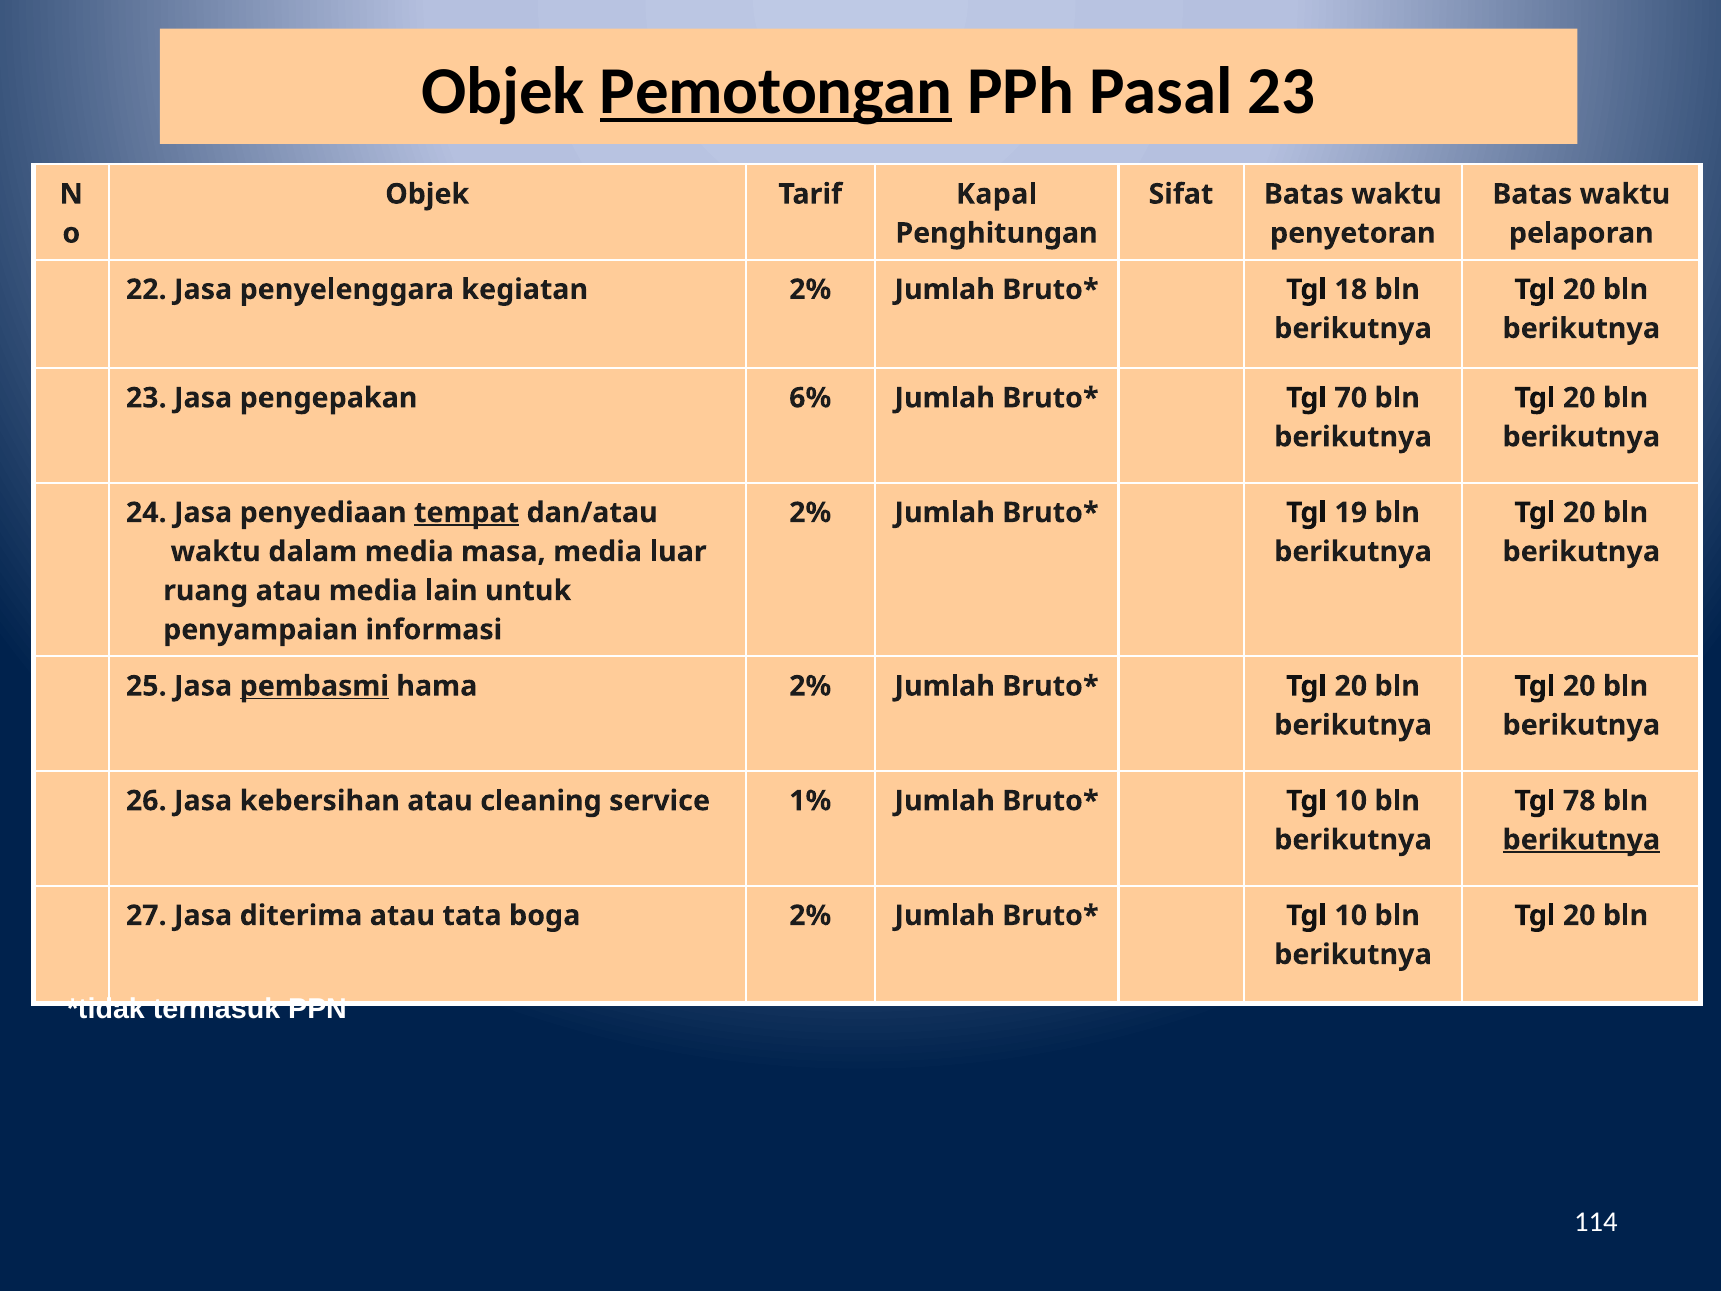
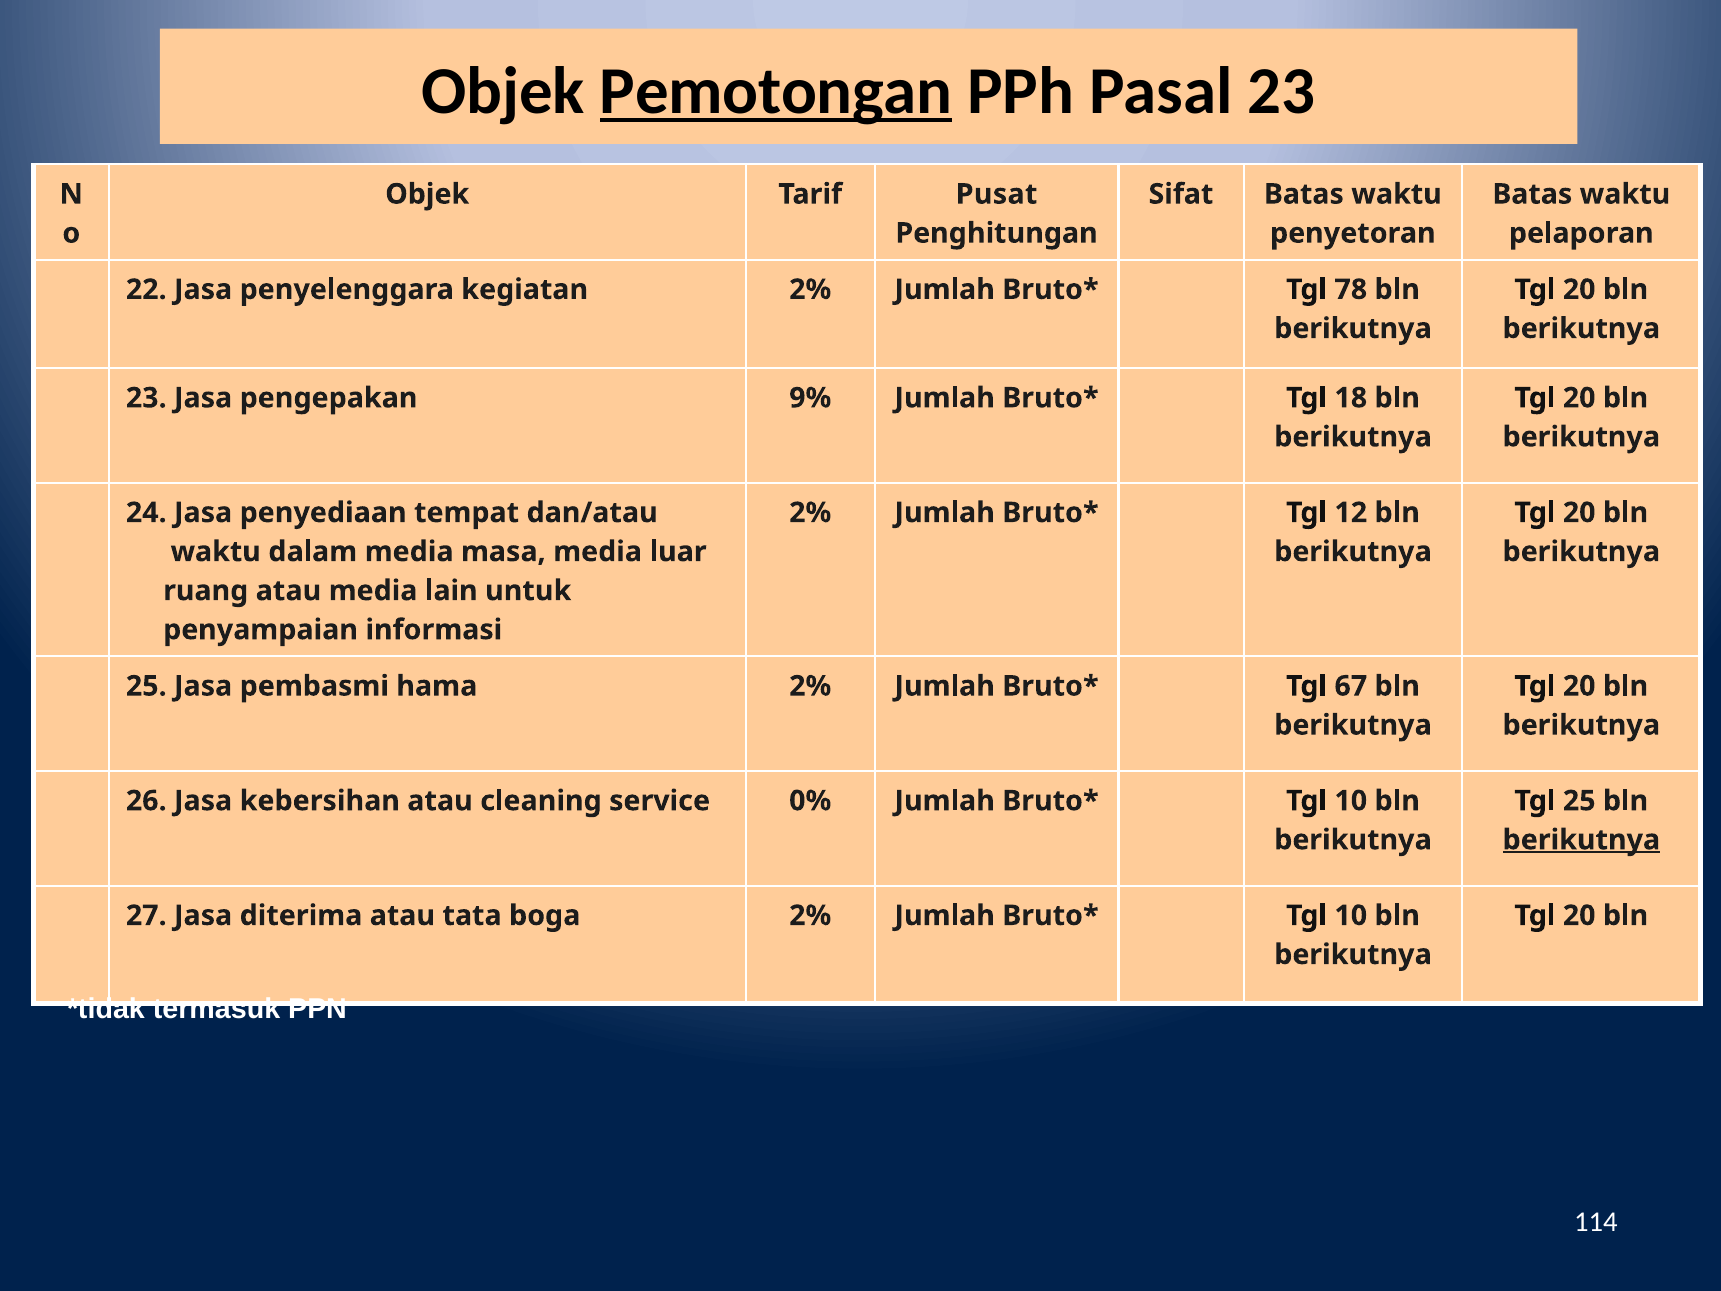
Kapal: Kapal -> Pusat
18: 18 -> 78
6%: 6% -> 9%
70: 70 -> 18
tempat underline: present -> none
19: 19 -> 12
pembasmi underline: present -> none
20 at (1351, 686): 20 -> 67
1%: 1% -> 0%
Tgl 78: 78 -> 25
